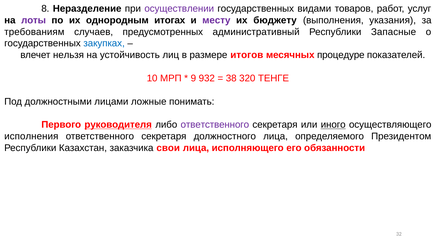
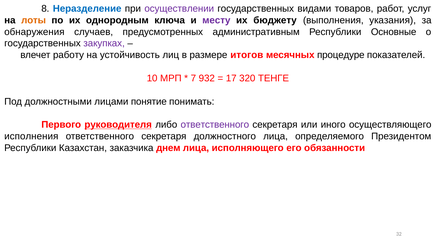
Неразделение colour: black -> blue
лоты colour: purple -> orange
итогах: итогах -> ключа
требованиям: требованиям -> обнаружения
административный: административный -> административным
Запасные: Запасные -> Основные
закупках colour: blue -> purple
нельзя: нельзя -> работу
9: 9 -> 7
38: 38 -> 17
ложные: ложные -> понятие
иного underline: present -> none
свои: свои -> днем
